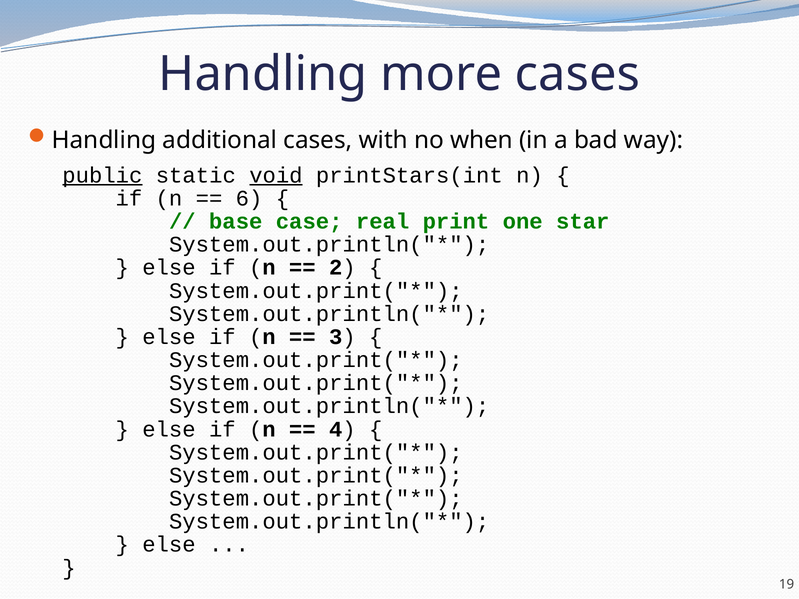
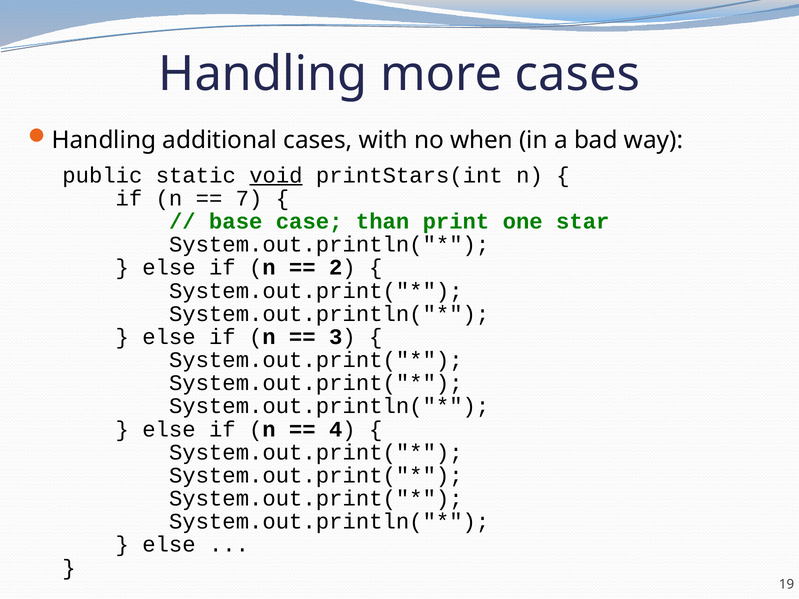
public underline: present -> none
6: 6 -> 7
real: real -> than
